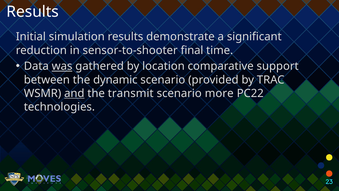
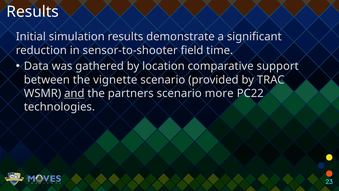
final: final -> field
was underline: present -> none
dynamic: dynamic -> vignette
transmit: transmit -> partners
